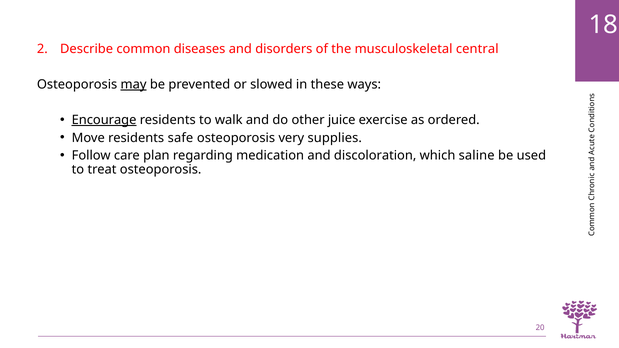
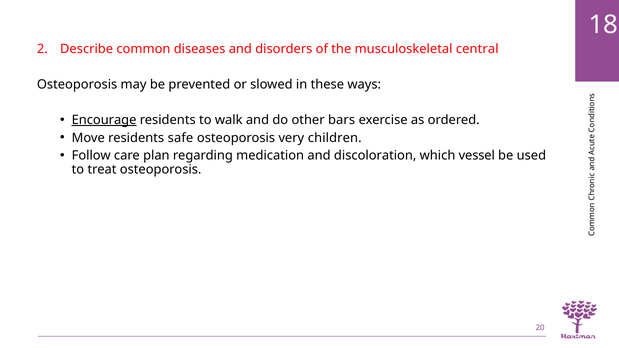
may underline: present -> none
juice: juice -> bars
supplies: supplies -> children
saline: saline -> vessel
